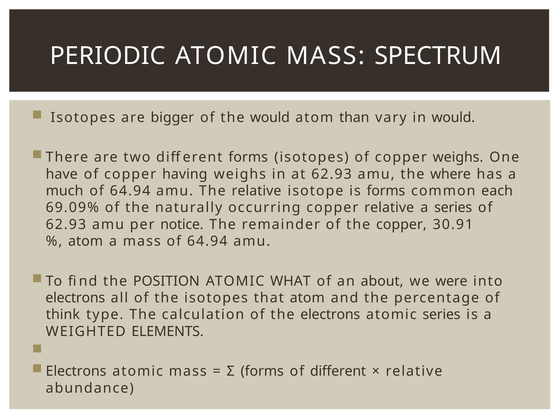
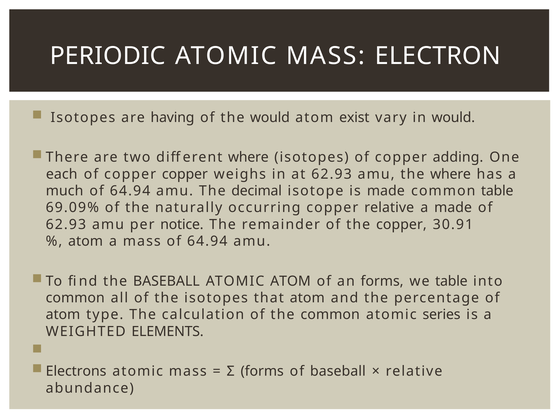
SPECTRUM: SPECTRUM -> ELECTRON
bigger: bigger -> having
than: than -> exist
different forms: forms -> where
copper weighs: weighs -> adding
have: have -> each
copper having: having -> copper
The relative: relative -> decimal
is forms: forms -> made
common each: each -> table
a series: series -> made
the POSITION: POSITION -> BASEBALL
ATOMIC WHAT: WHAT -> ATOM
an about: about -> forms
we were: were -> table
electrons at (75, 298): electrons -> common
think at (63, 315): think -> atom
the electrons: electrons -> common
of different: different -> baseball
